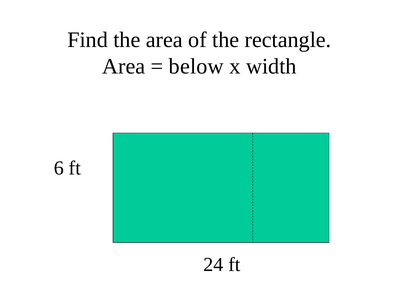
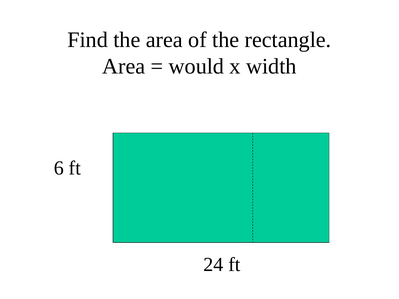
below: below -> would
